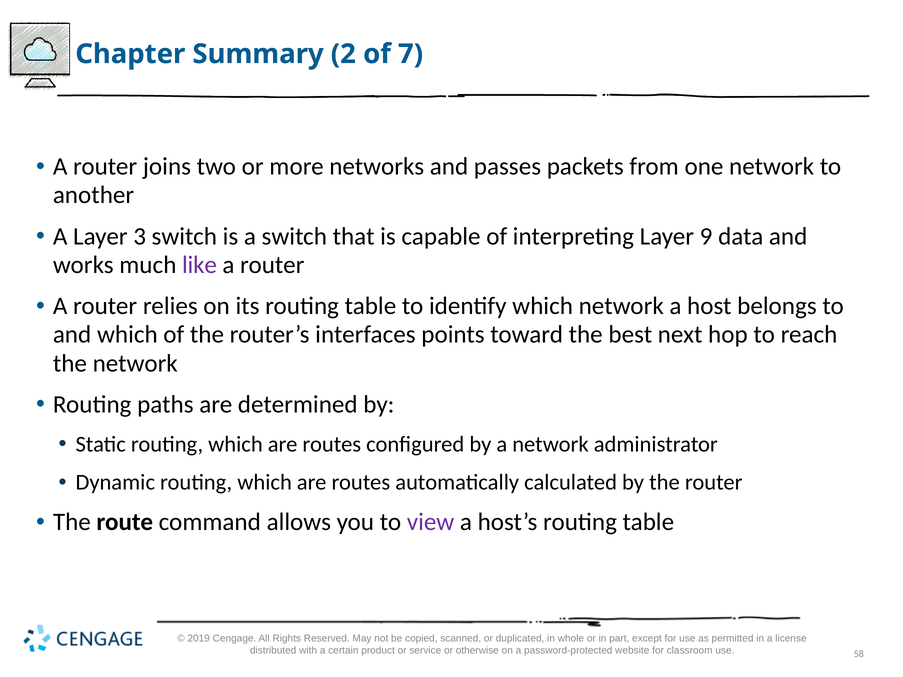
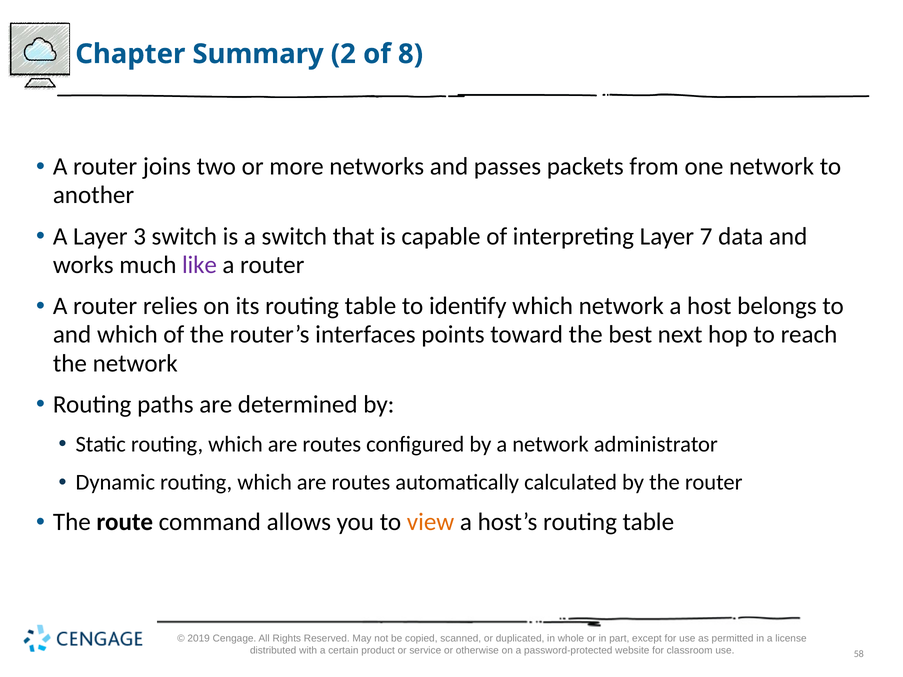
7: 7 -> 8
9: 9 -> 7
view colour: purple -> orange
